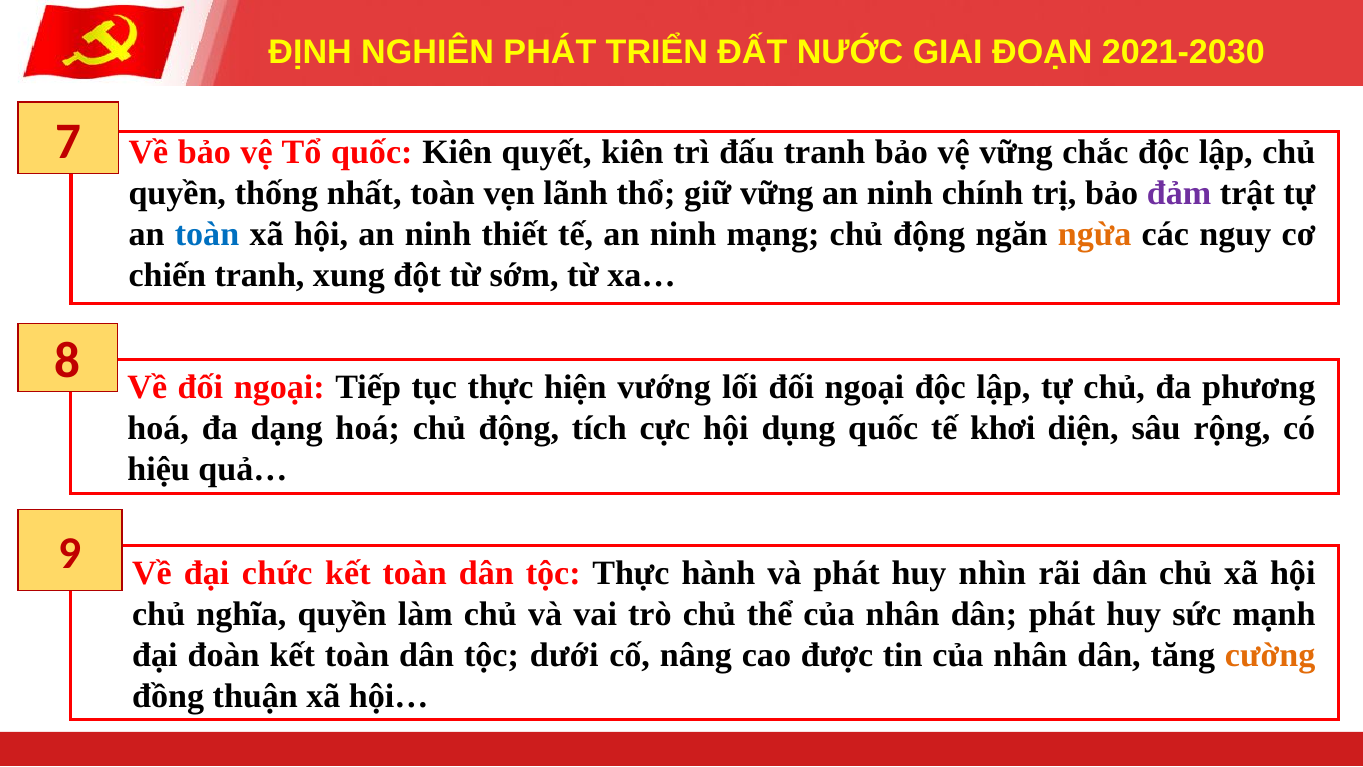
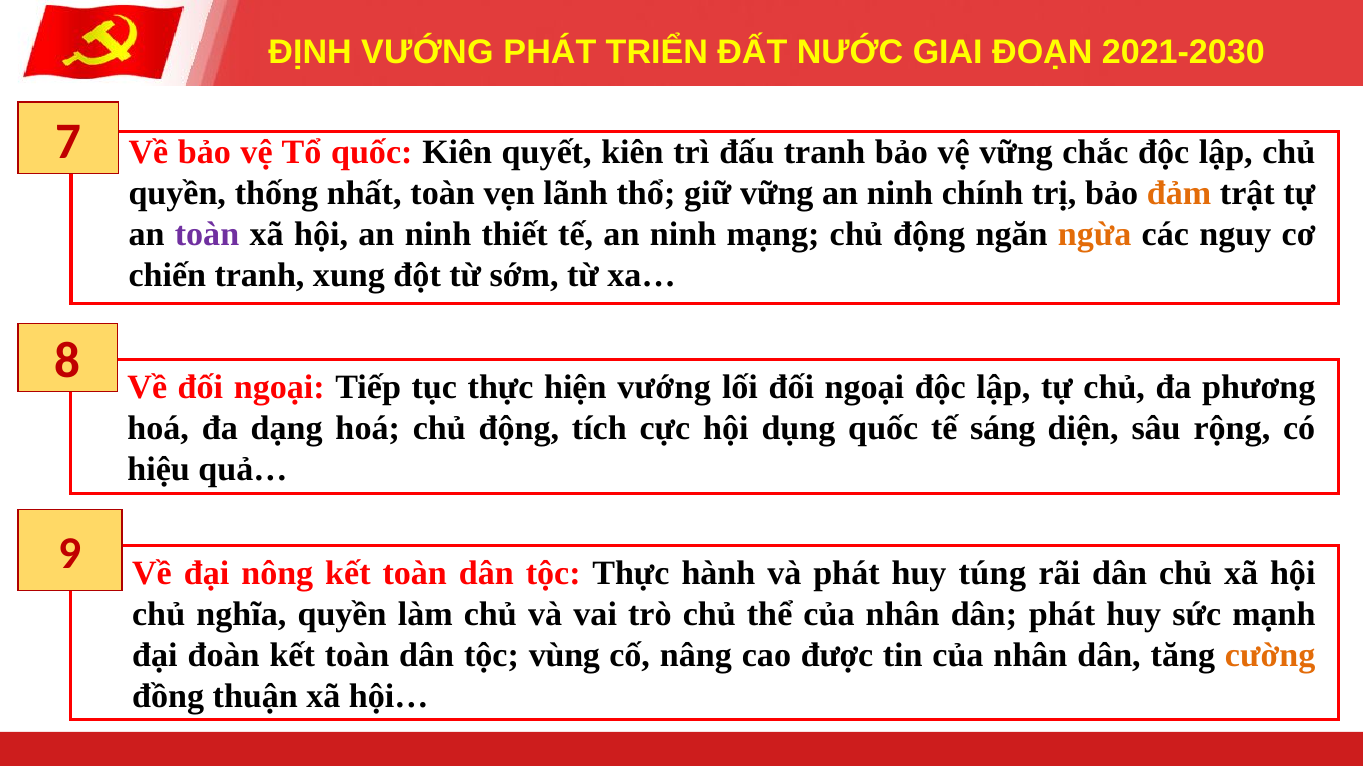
ĐỊNH NGHIÊN: NGHIÊN -> VƯỚNG
đảm colour: purple -> orange
toàn at (207, 234) colour: blue -> purple
khơi: khơi -> sáng
chức: chức -> nông
nhìn: nhìn -> túng
dưới: dưới -> vùng
